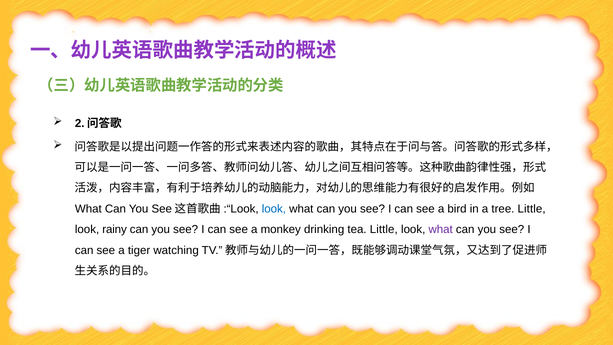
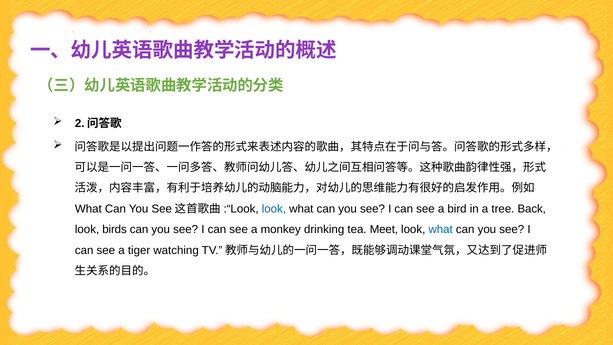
tree Little: Little -> Back
rainy: rainy -> birds
tea Little: Little -> Meet
what at (441, 229) colour: purple -> blue
